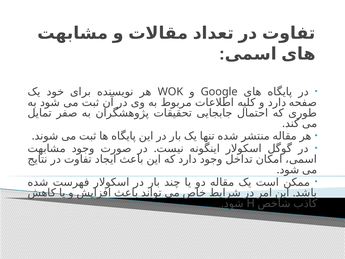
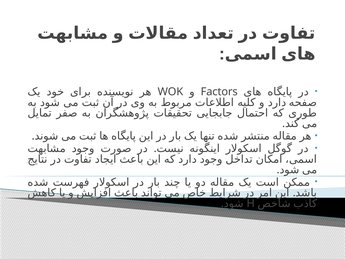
Google: Google -> Factors
